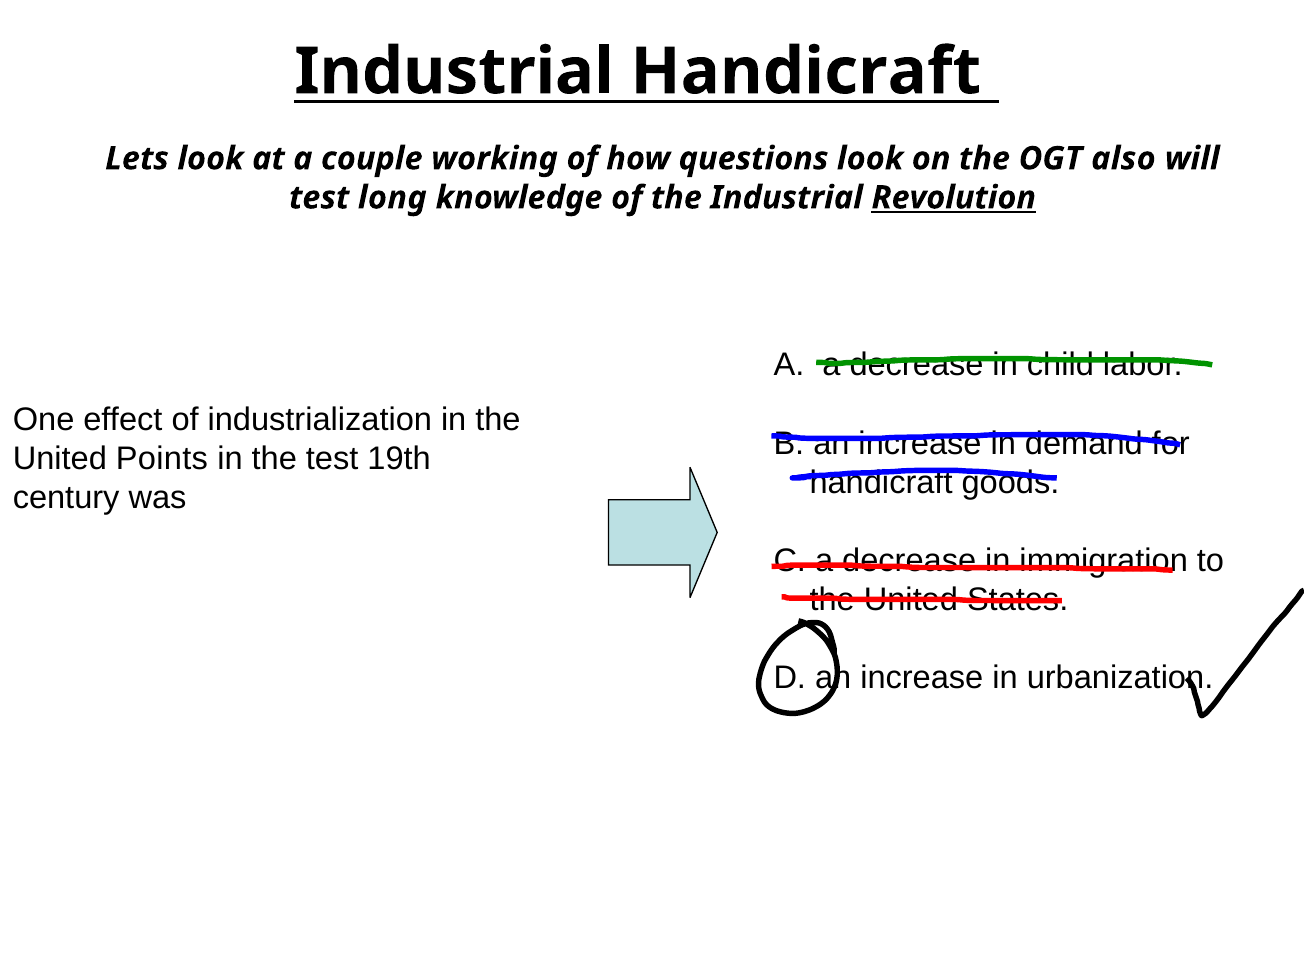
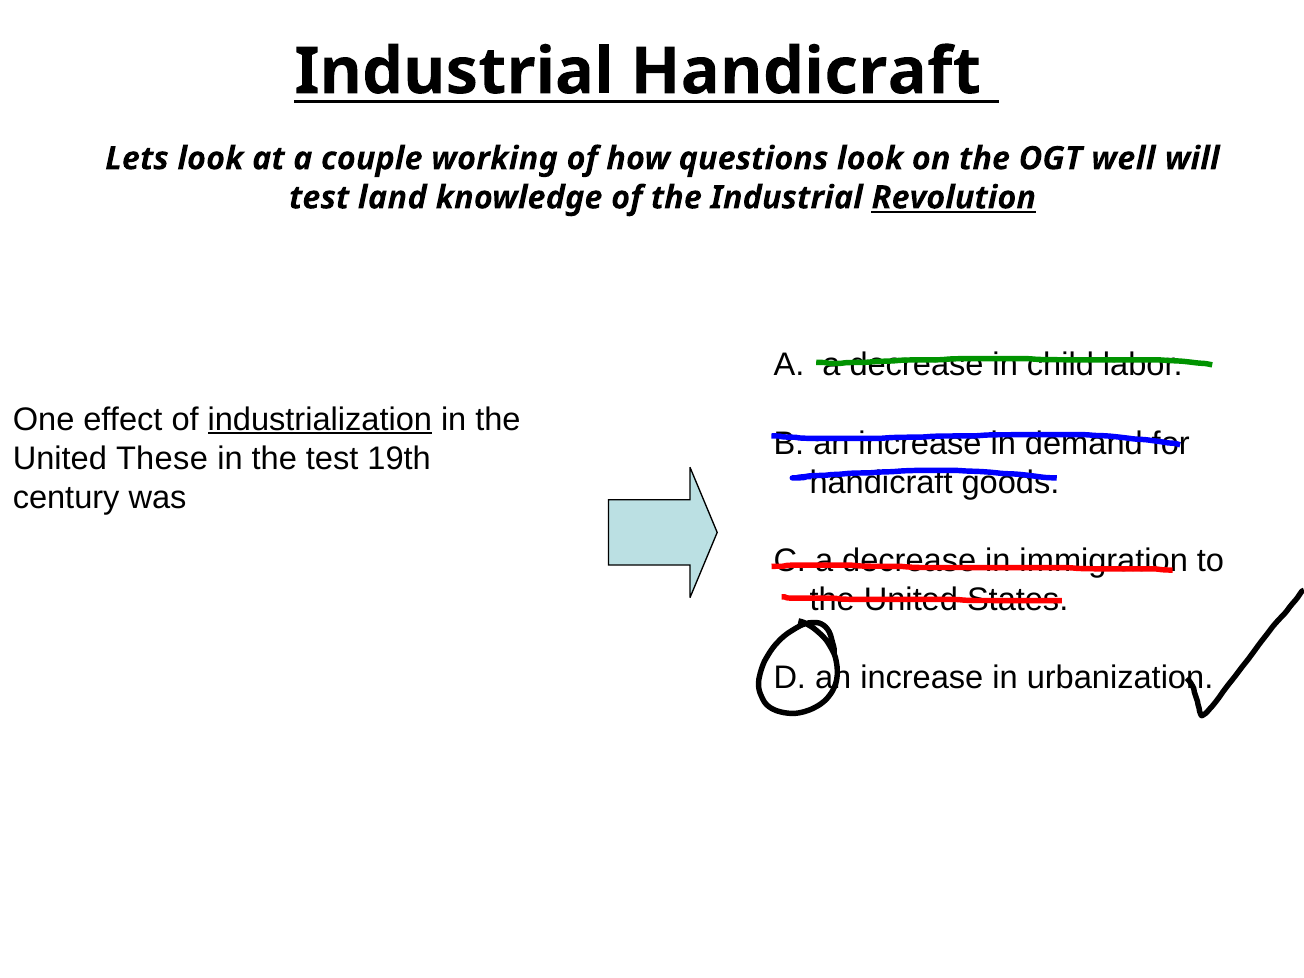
also: also -> well
long: long -> land
industrialization underline: none -> present
Points: Points -> These
